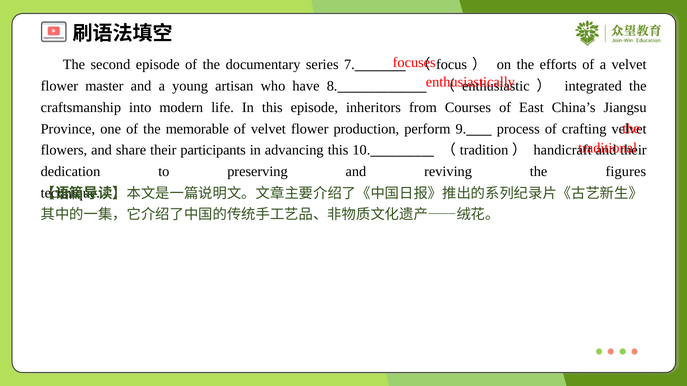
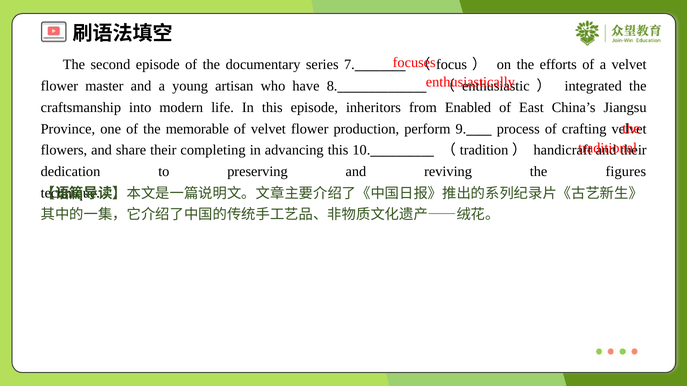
Courses: Courses -> Enabled
participants: participants -> completing
